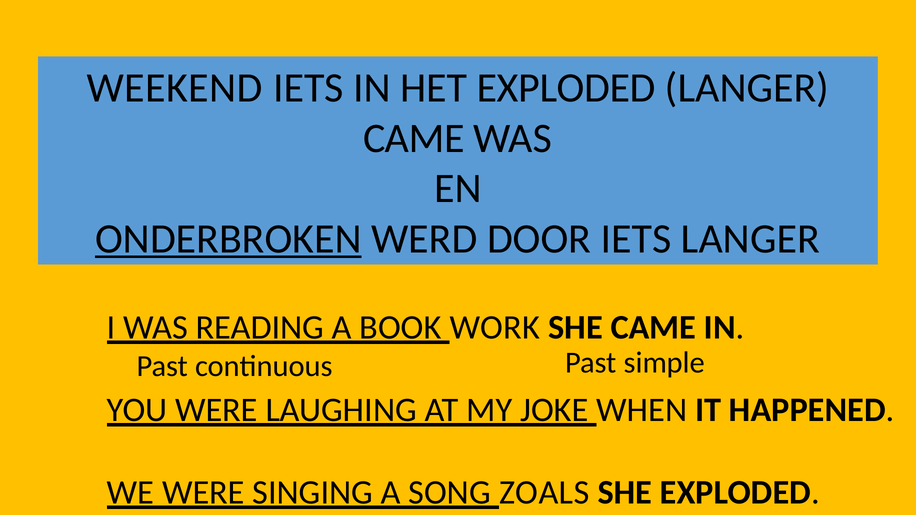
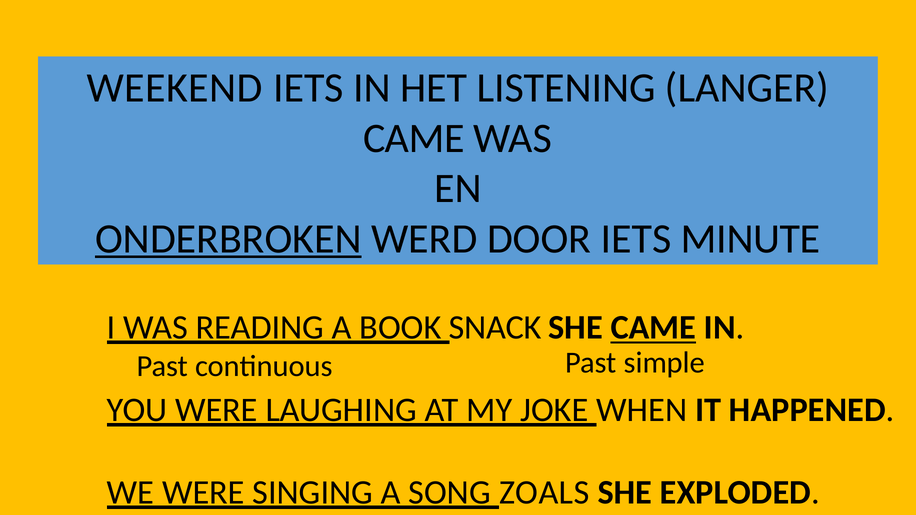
HET EXPLODED: EXPLODED -> LISTENING
IETS LANGER: LANGER -> MINUTE
WORK: WORK -> SNACK
CAME at (653, 328) underline: none -> present
